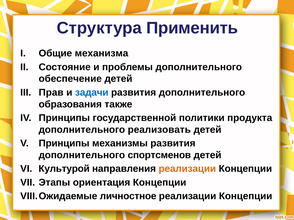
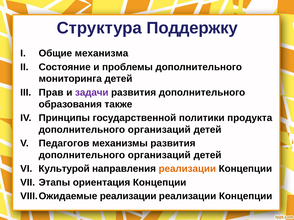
Применить: Применить -> Поддержку
обеспечение: обеспечение -> мониторинга
задачи colour: blue -> purple
реализовать at (159, 130): реализовать -> организаций
Принципы at (64, 144): Принципы -> Педагогов
спортсменов at (159, 155): спортсменов -> организаций
личностное at (128, 197): личностное -> реализации
